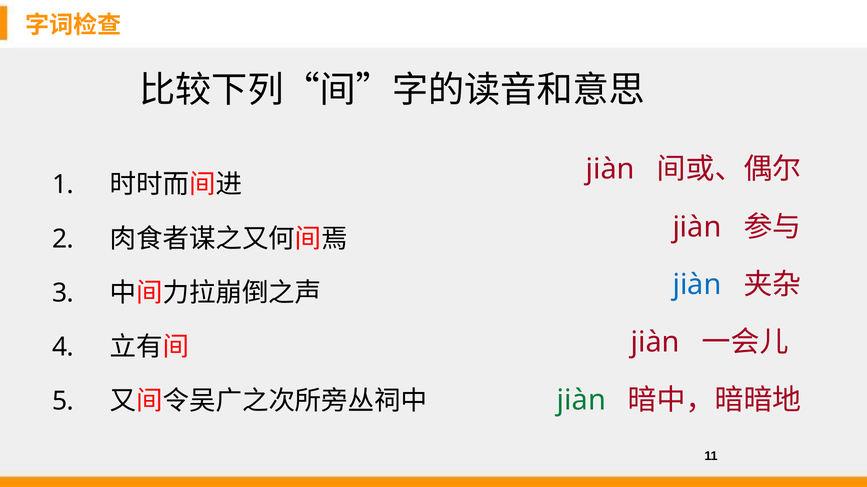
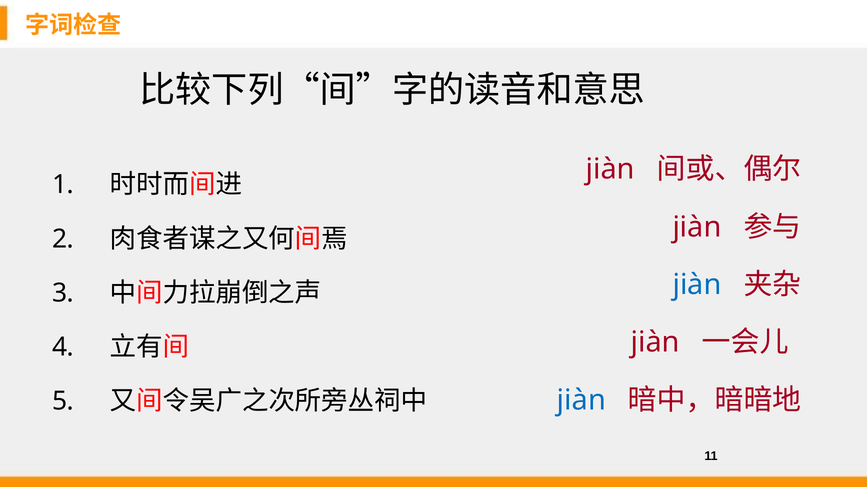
jiàn at (581, 401) colour: green -> blue
